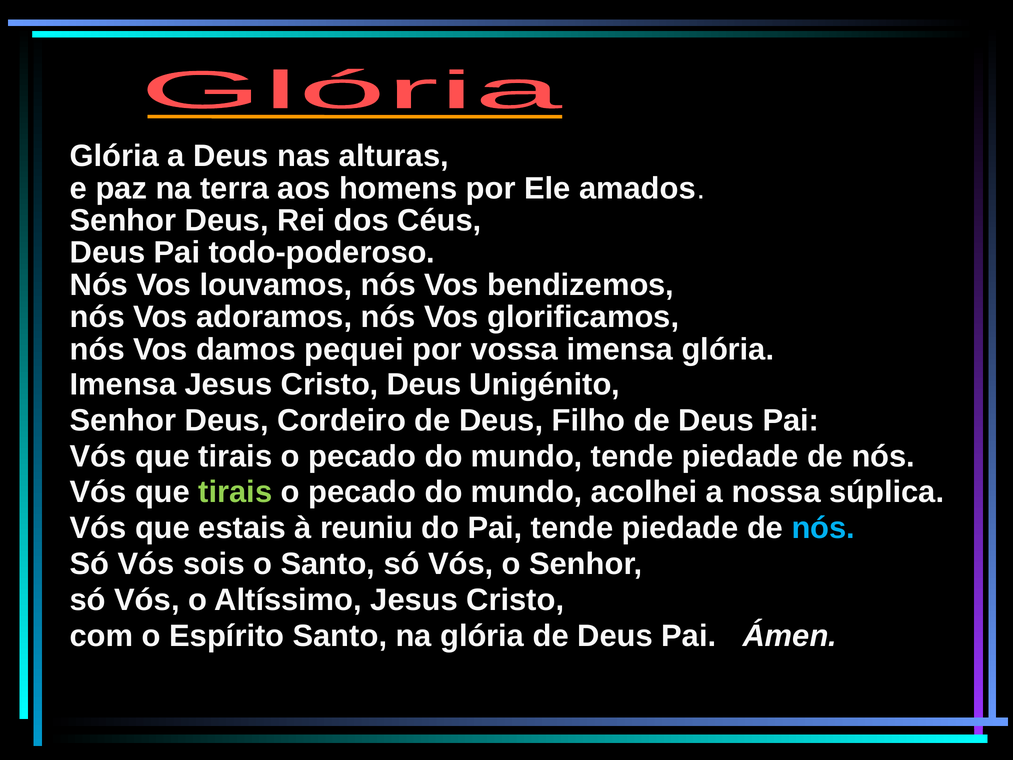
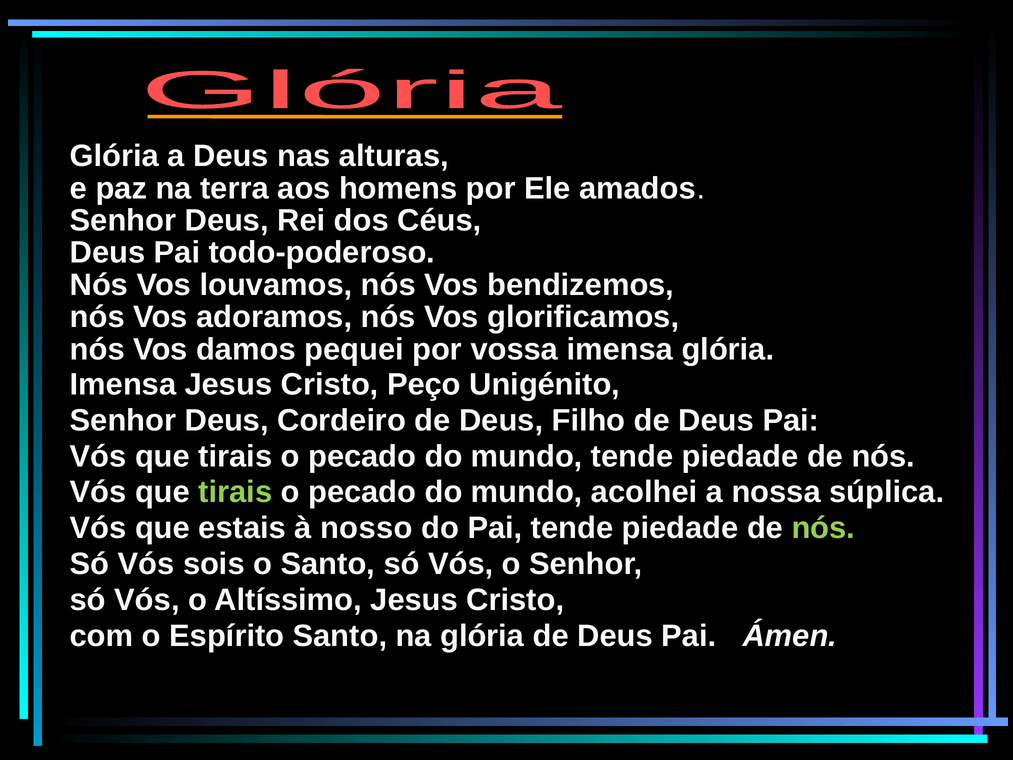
Cristo Deus: Deus -> Peço
reuniu: reuniu -> nosso
nós at (823, 528) colour: light blue -> light green
